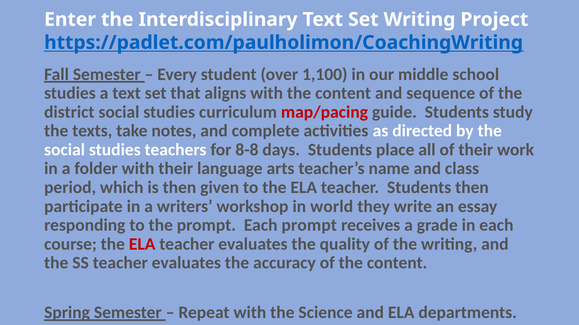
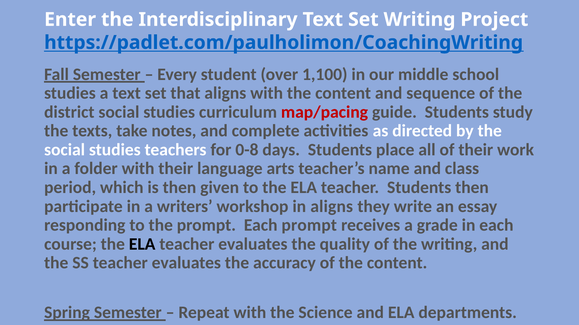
8-8: 8-8 -> 0-8
in world: world -> aligns
ELA at (142, 244) colour: red -> black
